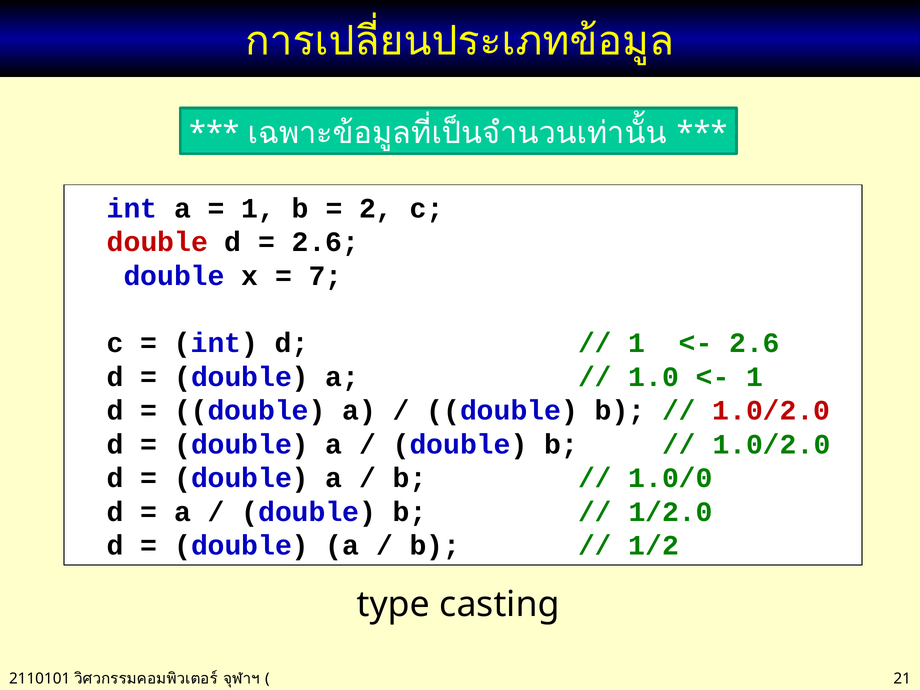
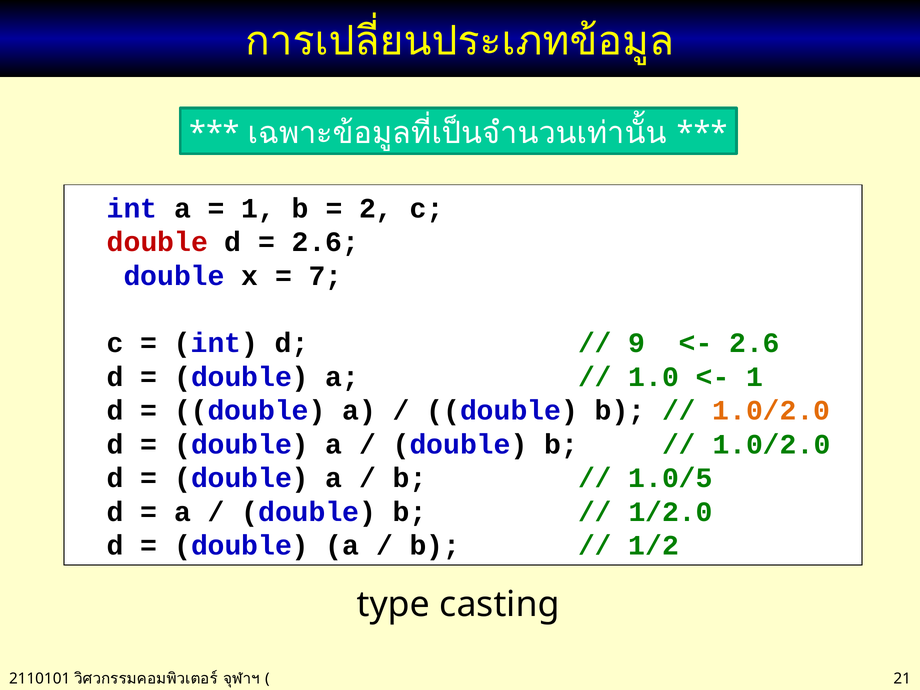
1 at (637, 343): 1 -> 9
1.0/2.0 at (771, 411) colour: red -> orange
1.0/0: 1.0/0 -> 1.0/5
